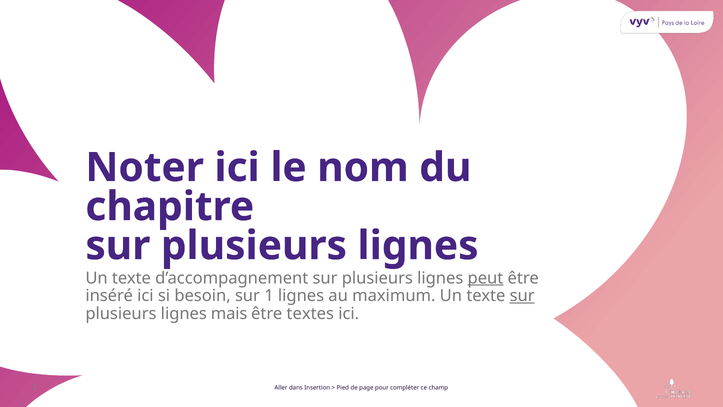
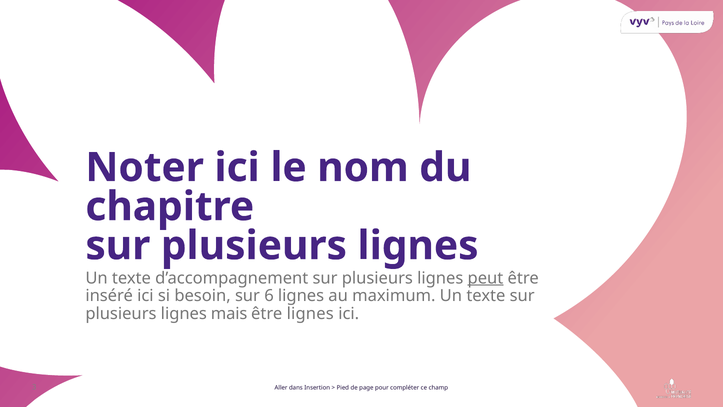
1: 1 -> 6
sur at (522, 296) underline: present -> none
être textes: textes -> lignes
